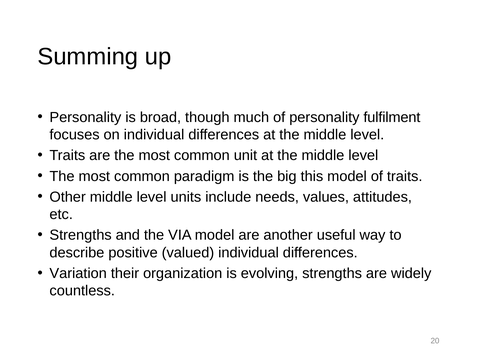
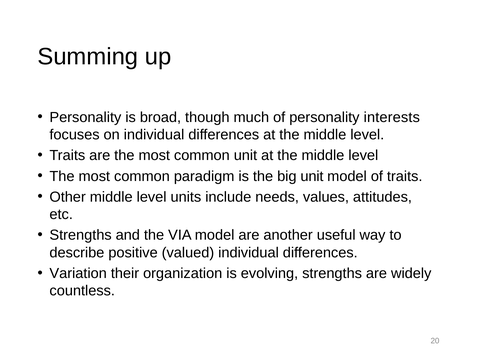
fulfilment: fulfilment -> interests
big this: this -> unit
